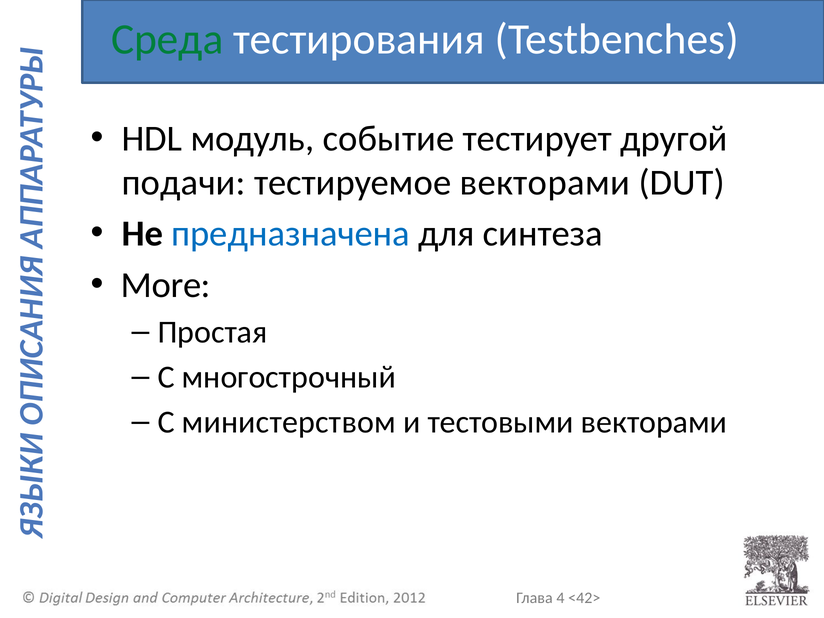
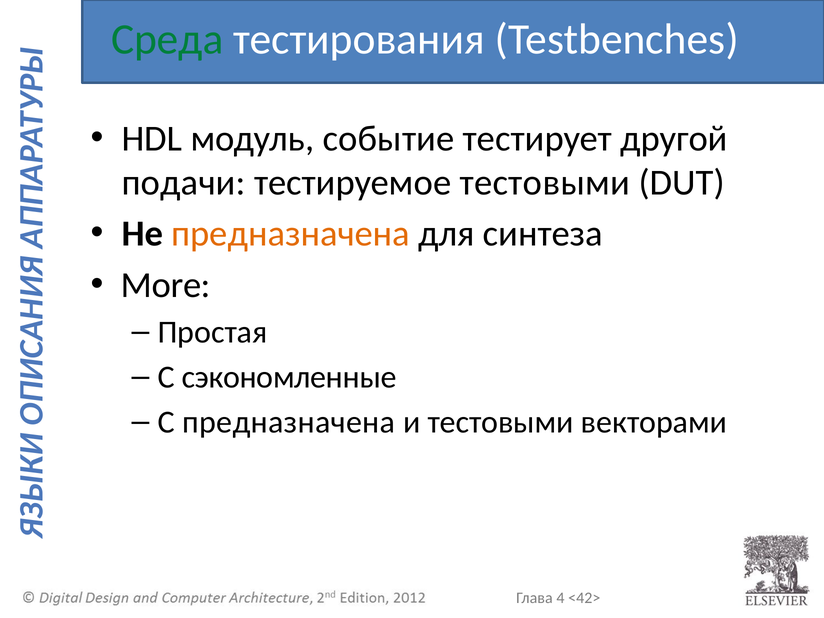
тестируемое векторами: векторами -> тестовыми
предназначена at (291, 234) colour: blue -> orange
многострочный: многострочный -> сэкономленные
С министерством: министерством -> предназначена
